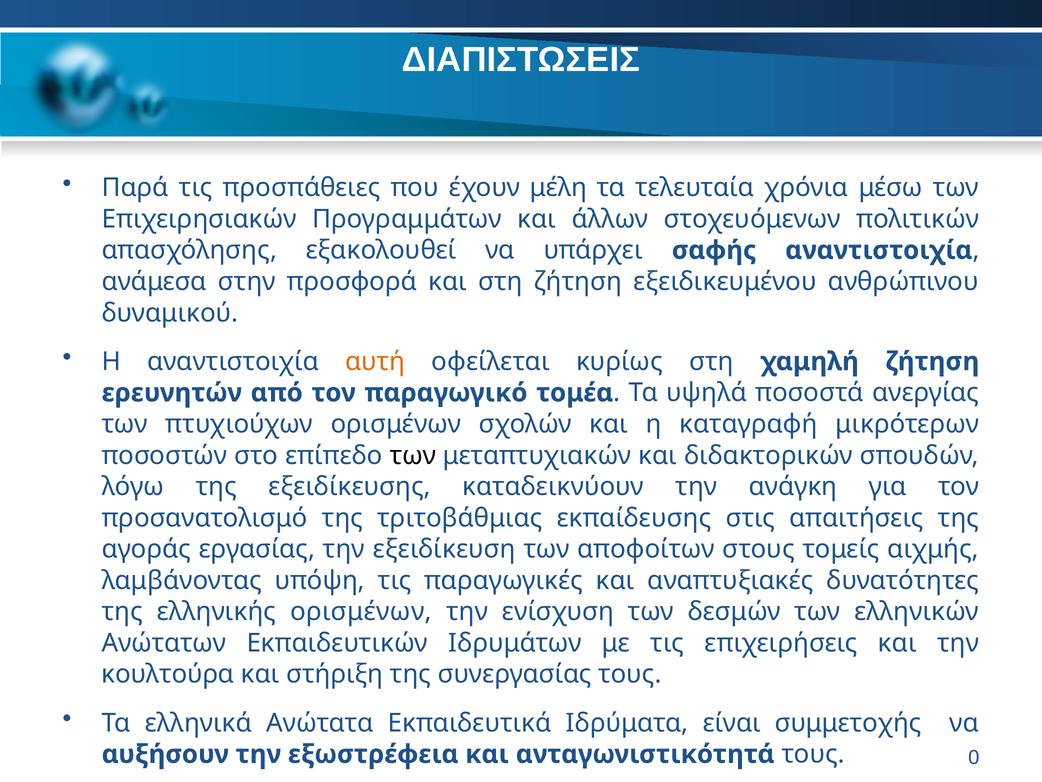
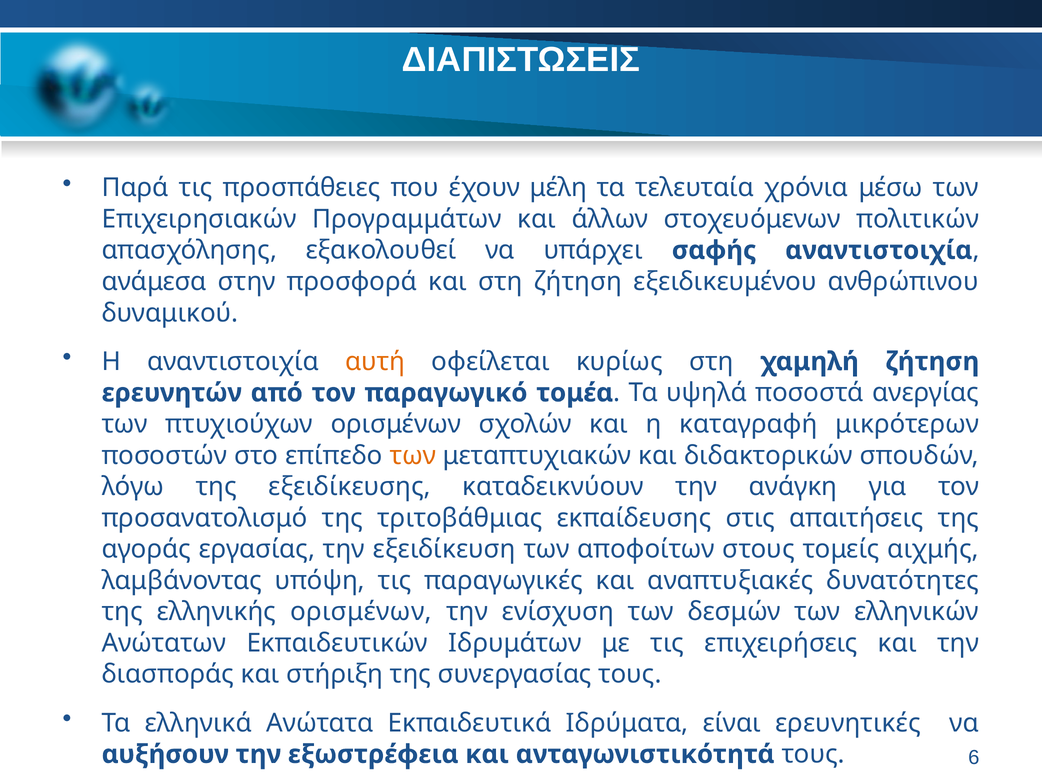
των at (413, 455) colour: black -> orange
κουλτούρα: κουλτούρα -> διασποράς
συμμετοχής: συμμετοχής -> ερευνητικές
0: 0 -> 6
